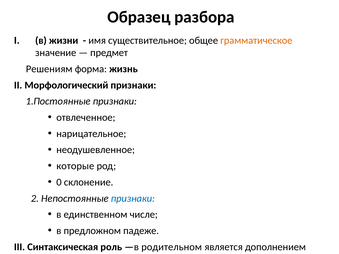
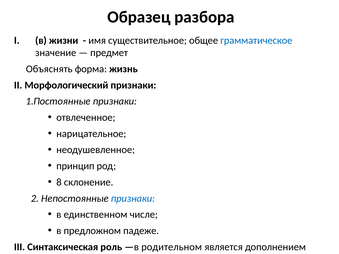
грамматическое colour: orange -> blue
Решениям: Решениям -> Объяснять
которые: которые -> принцип
0: 0 -> 8
